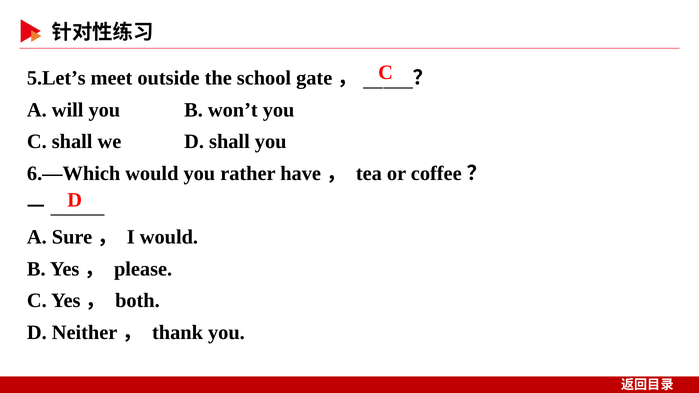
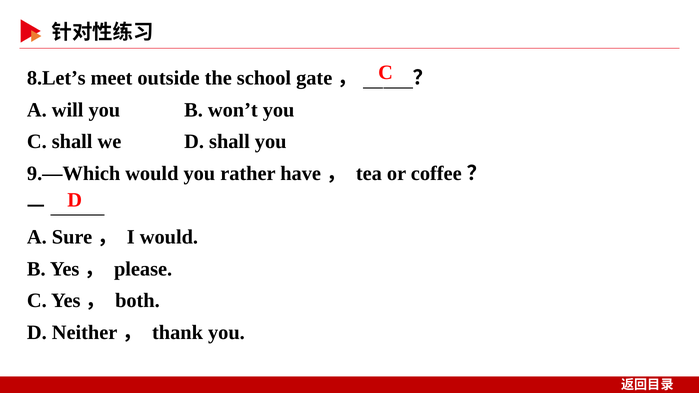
5.Let’s: 5.Let’s -> 8.Let’s
6.—Which: 6.—Which -> 9.—Which
